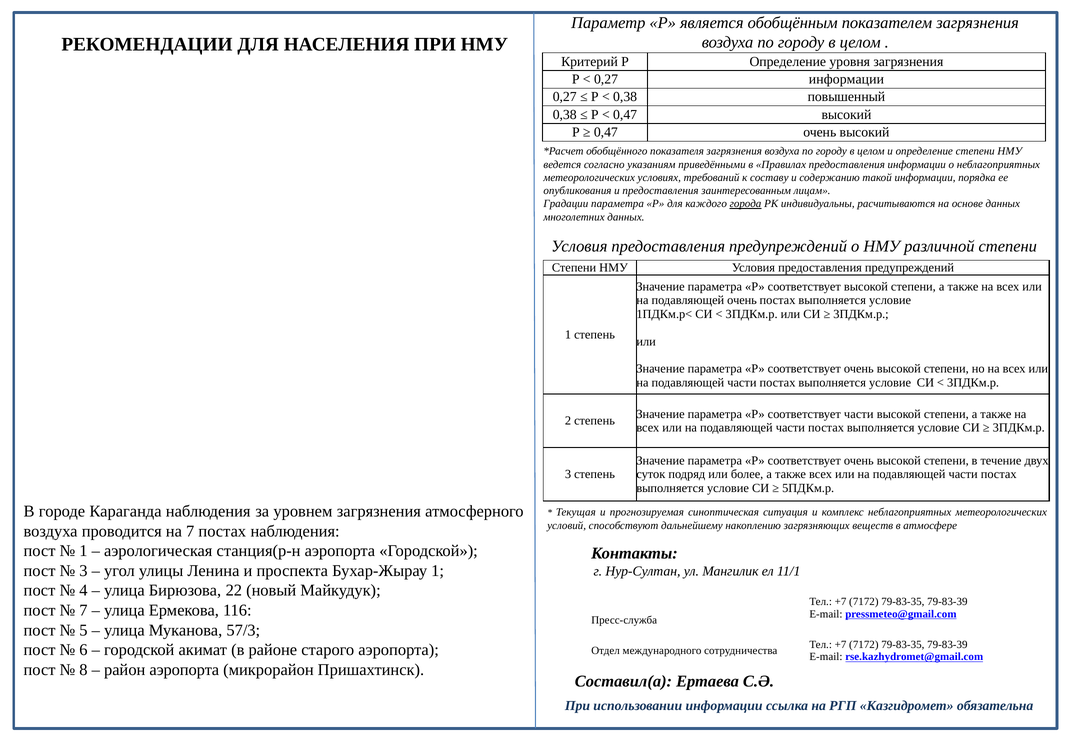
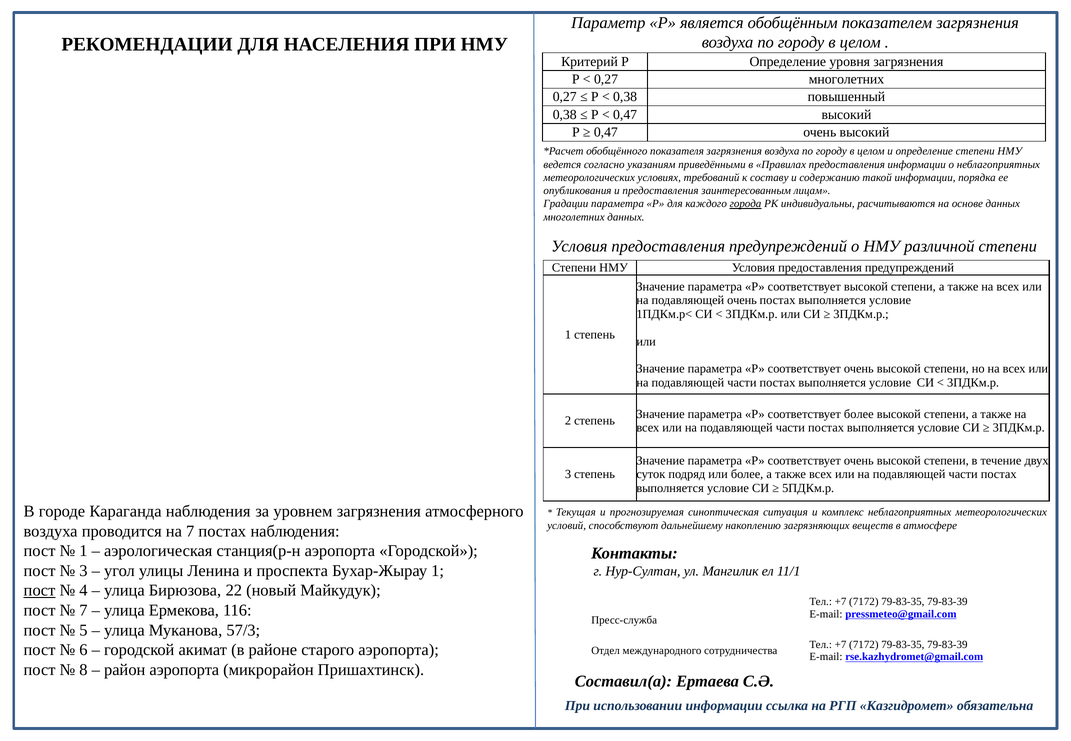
0,27 информации: информации -> многолетних
соответствует части: части -> более
пост at (40, 591) underline: none -> present
